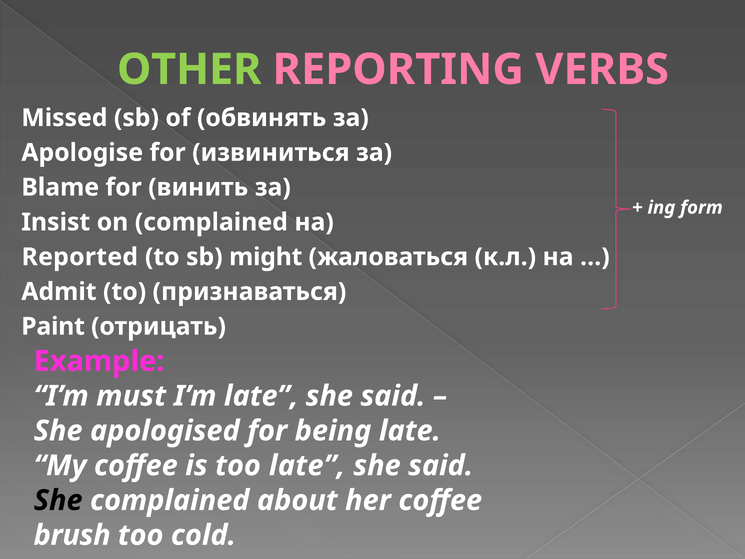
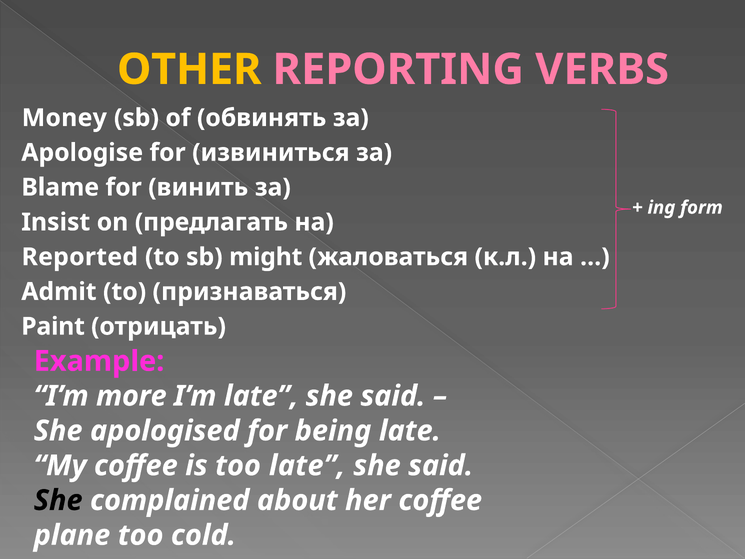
OTHER colour: light green -> yellow
Missed: Missed -> Money
on complained: complained -> предлагать
must: must -> more
brush: brush -> plane
